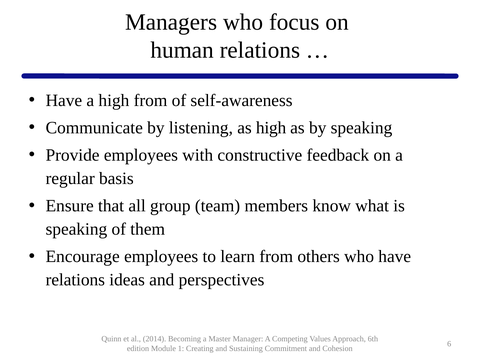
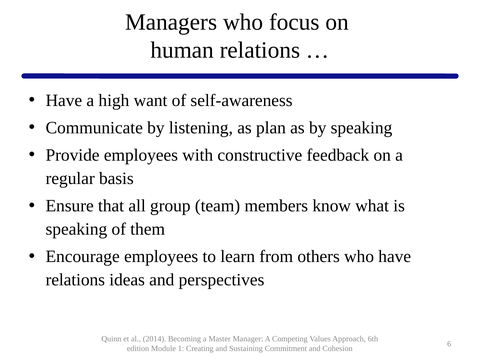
high from: from -> want
as high: high -> plan
